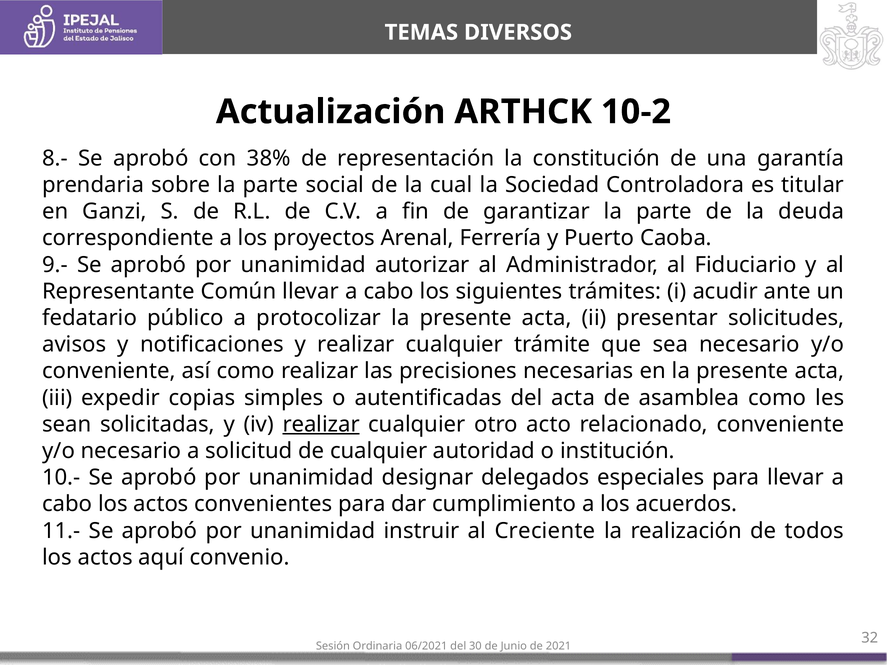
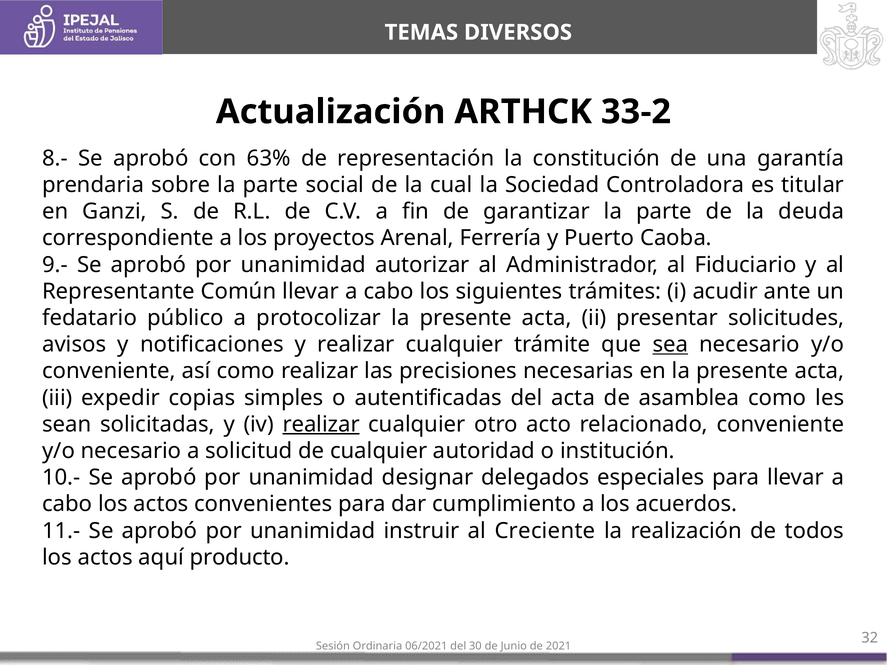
10-2: 10-2 -> 33-2
38%: 38% -> 63%
sea underline: none -> present
convenio: convenio -> producto
